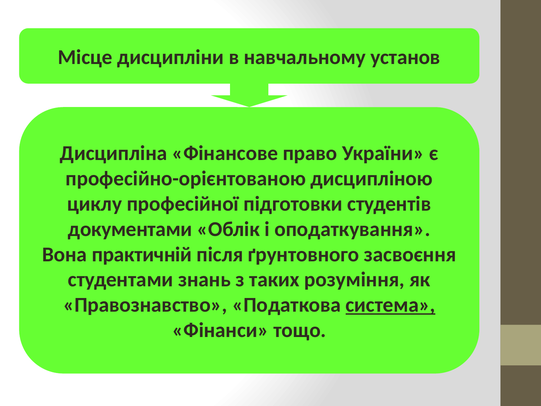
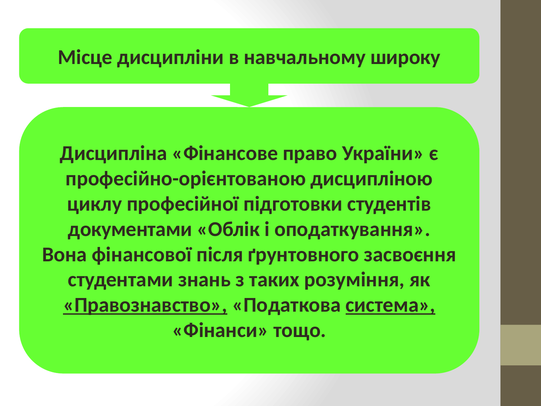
установ: установ -> широку
практичній: практичній -> фiнансової
Правознавство underline: none -> present
